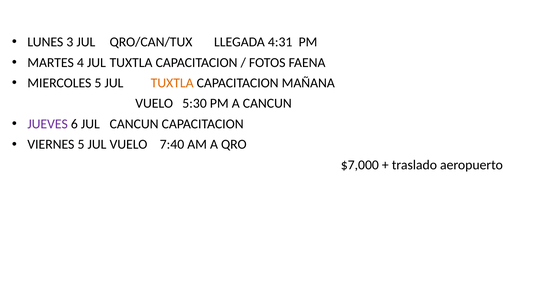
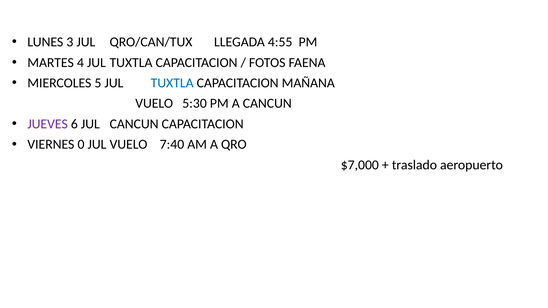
4:31: 4:31 -> 4:55
TUXTLA at (172, 83) colour: orange -> blue
VIERNES 5: 5 -> 0
